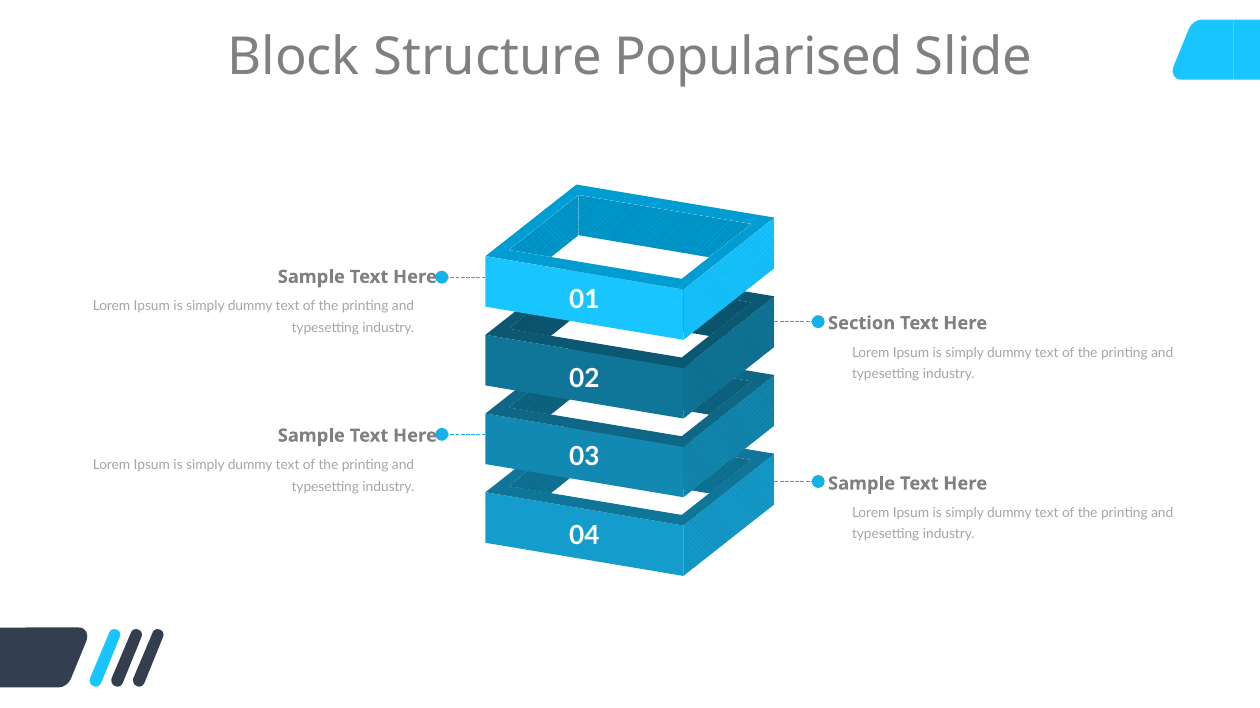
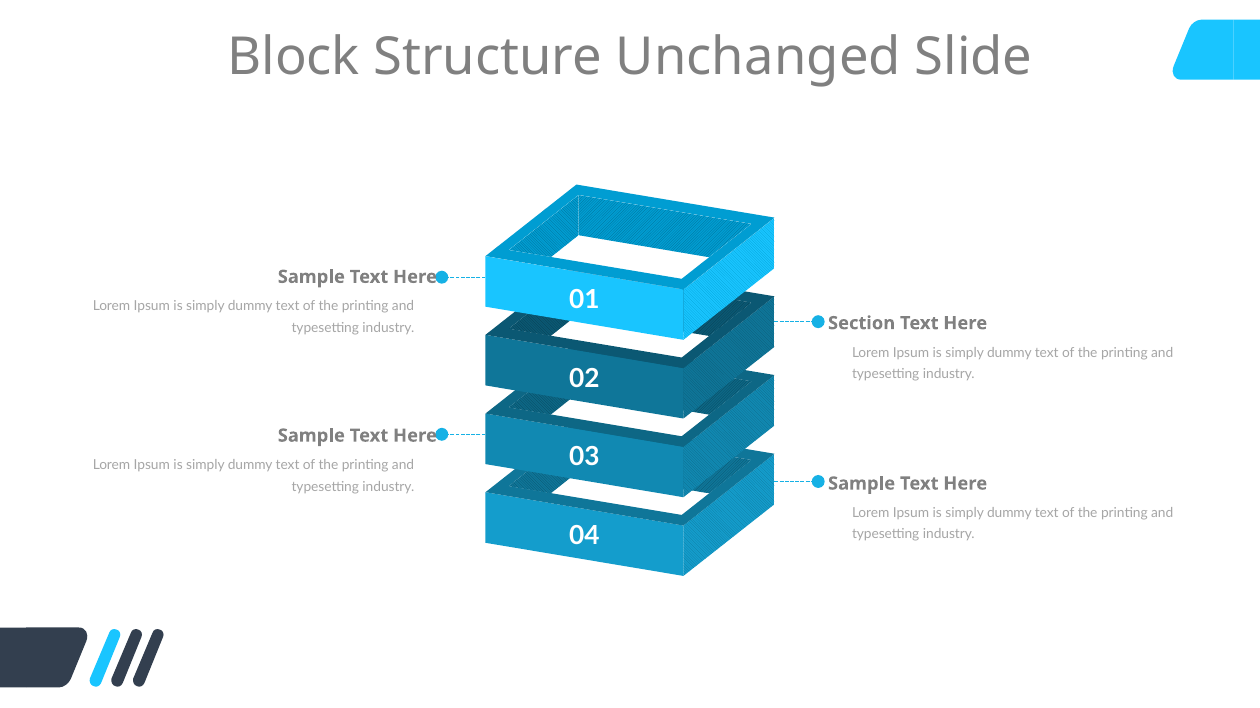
Popularised: Popularised -> Unchanged
